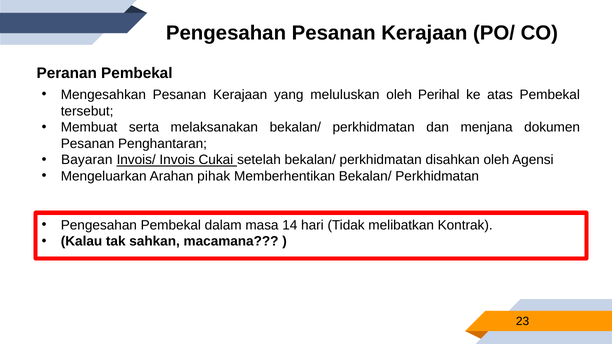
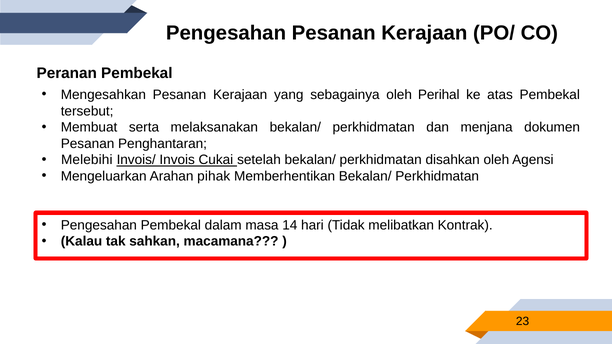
meluluskan: meluluskan -> sebagainya
Bayaran: Bayaran -> Melebihi
